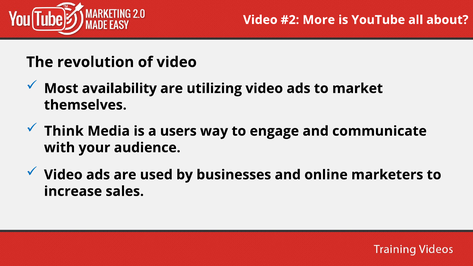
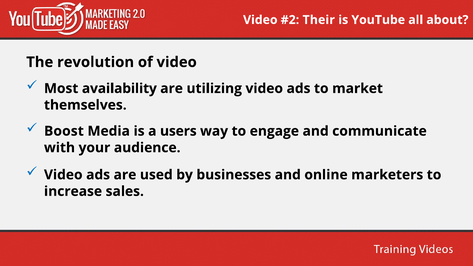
More: More -> Their
Think: Think -> Boost
